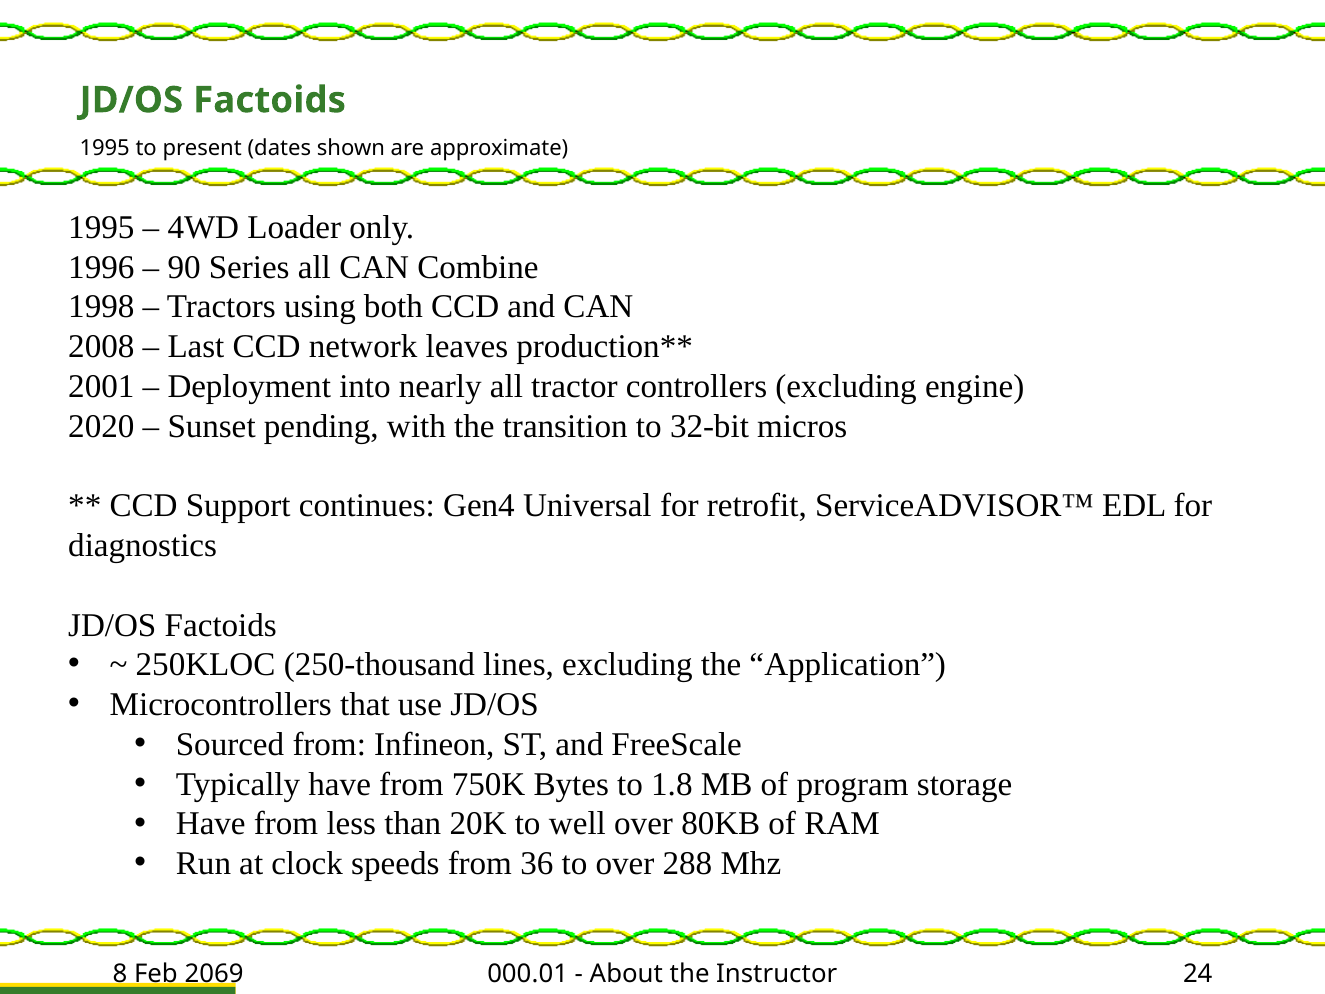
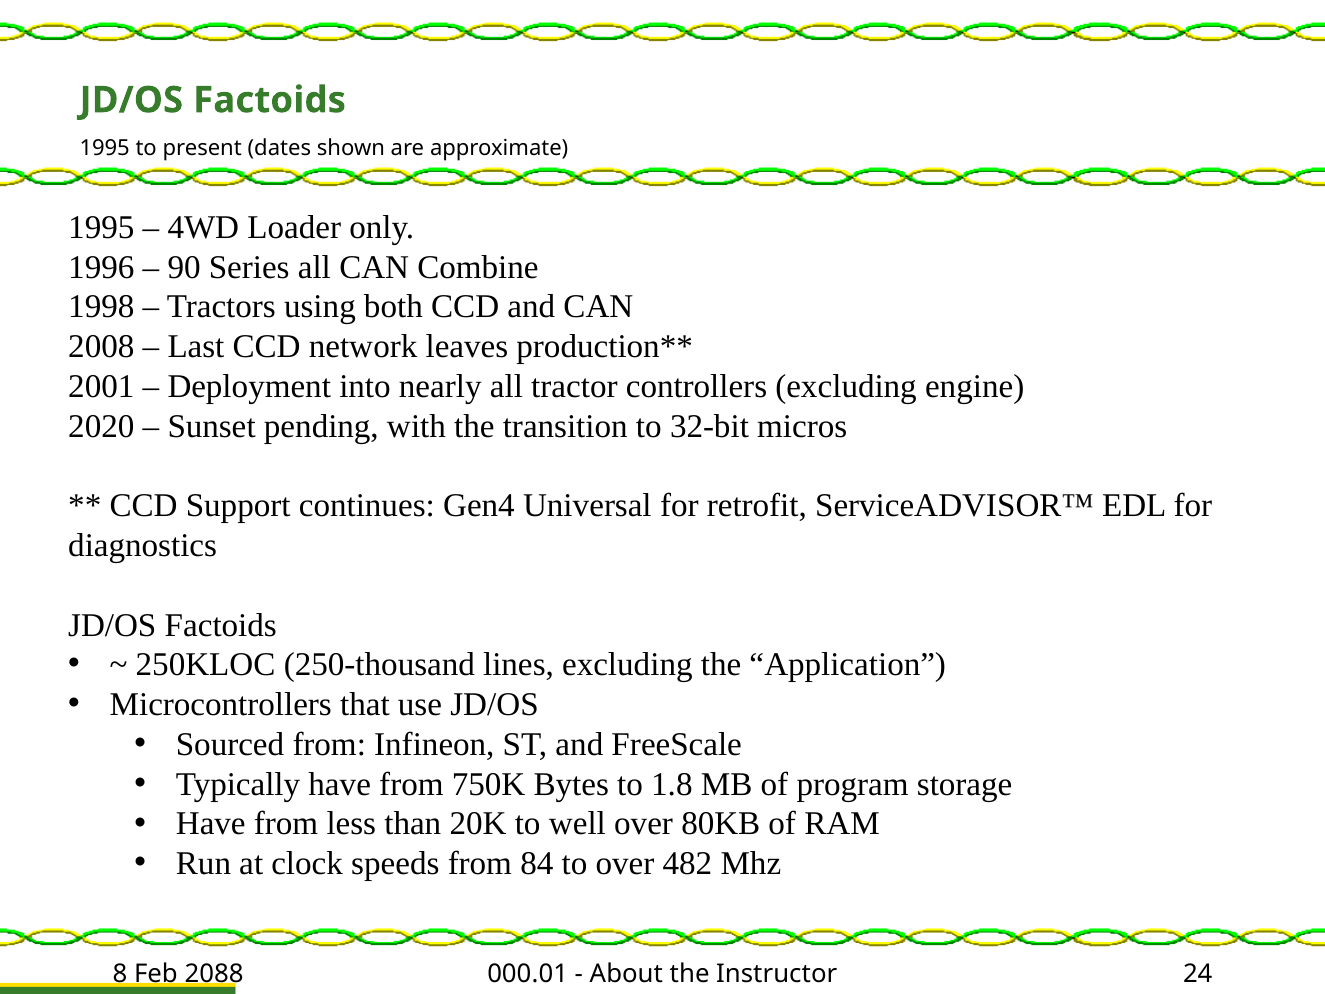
36: 36 -> 84
288: 288 -> 482
2069: 2069 -> 2088
